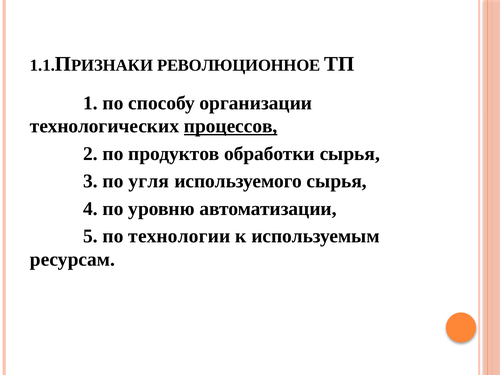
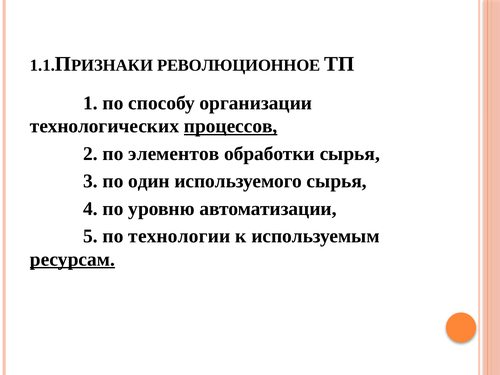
продуктов: продуктов -> элементов
угля: угля -> один
ресурсам underline: none -> present
